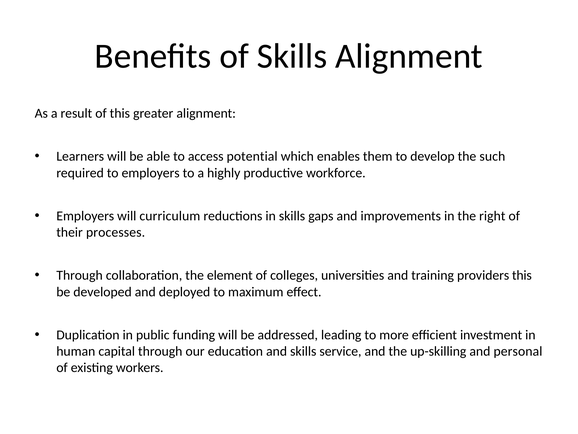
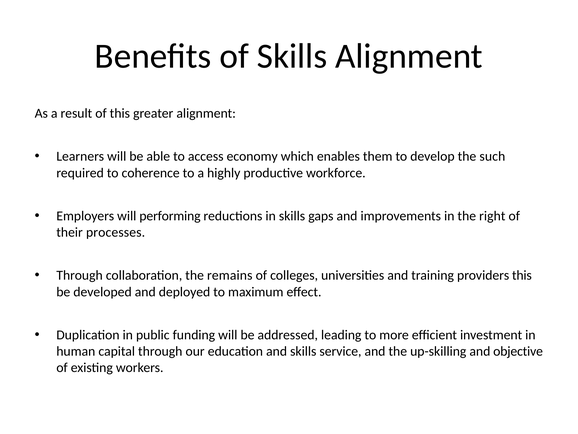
potential: potential -> economy
to employers: employers -> coherence
curriculum: curriculum -> performing
element: element -> remains
personal: personal -> objective
